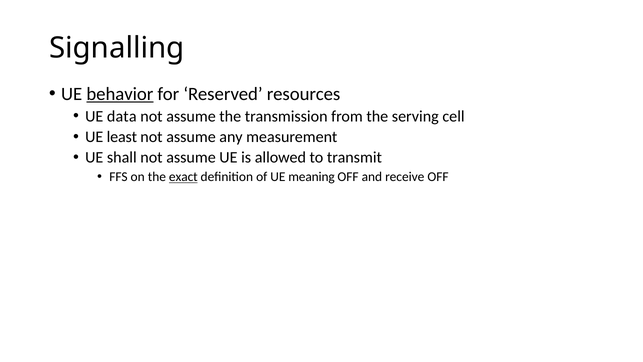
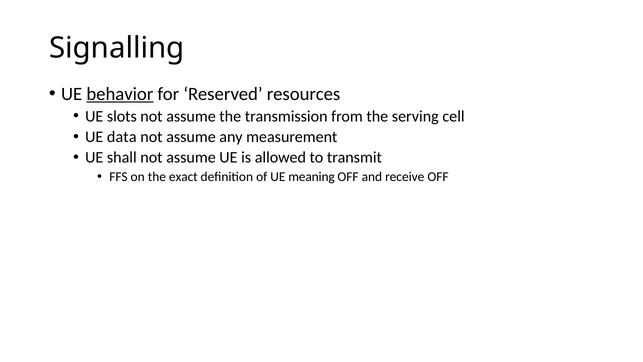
data: data -> slots
least: least -> data
exact underline: present -> none
